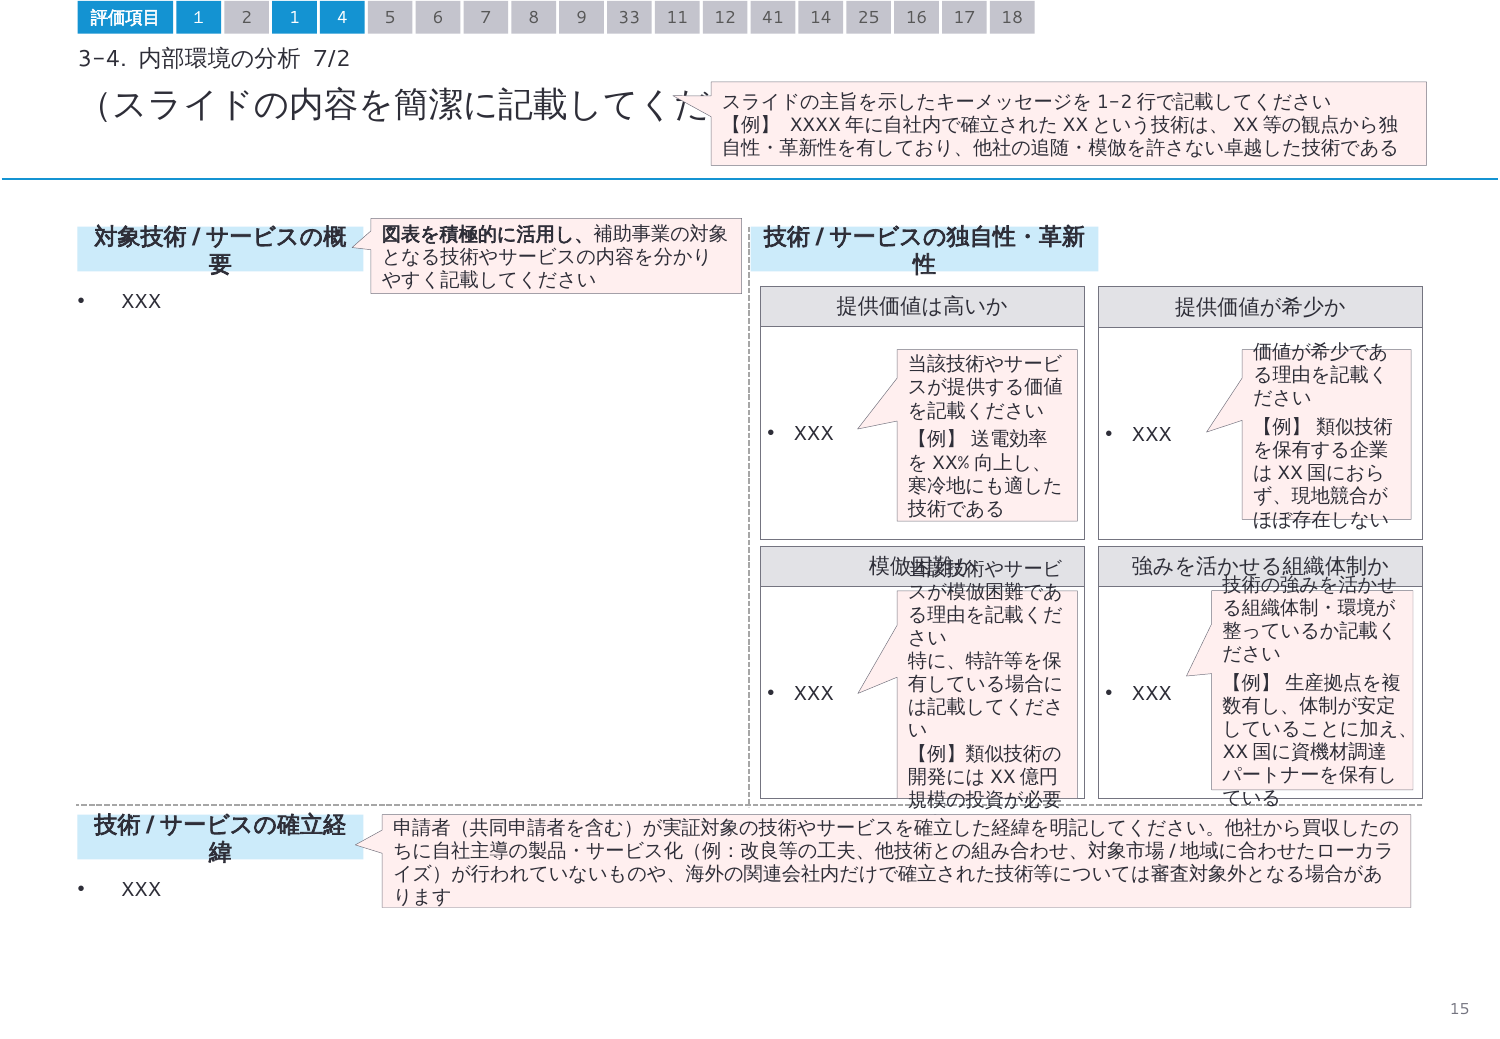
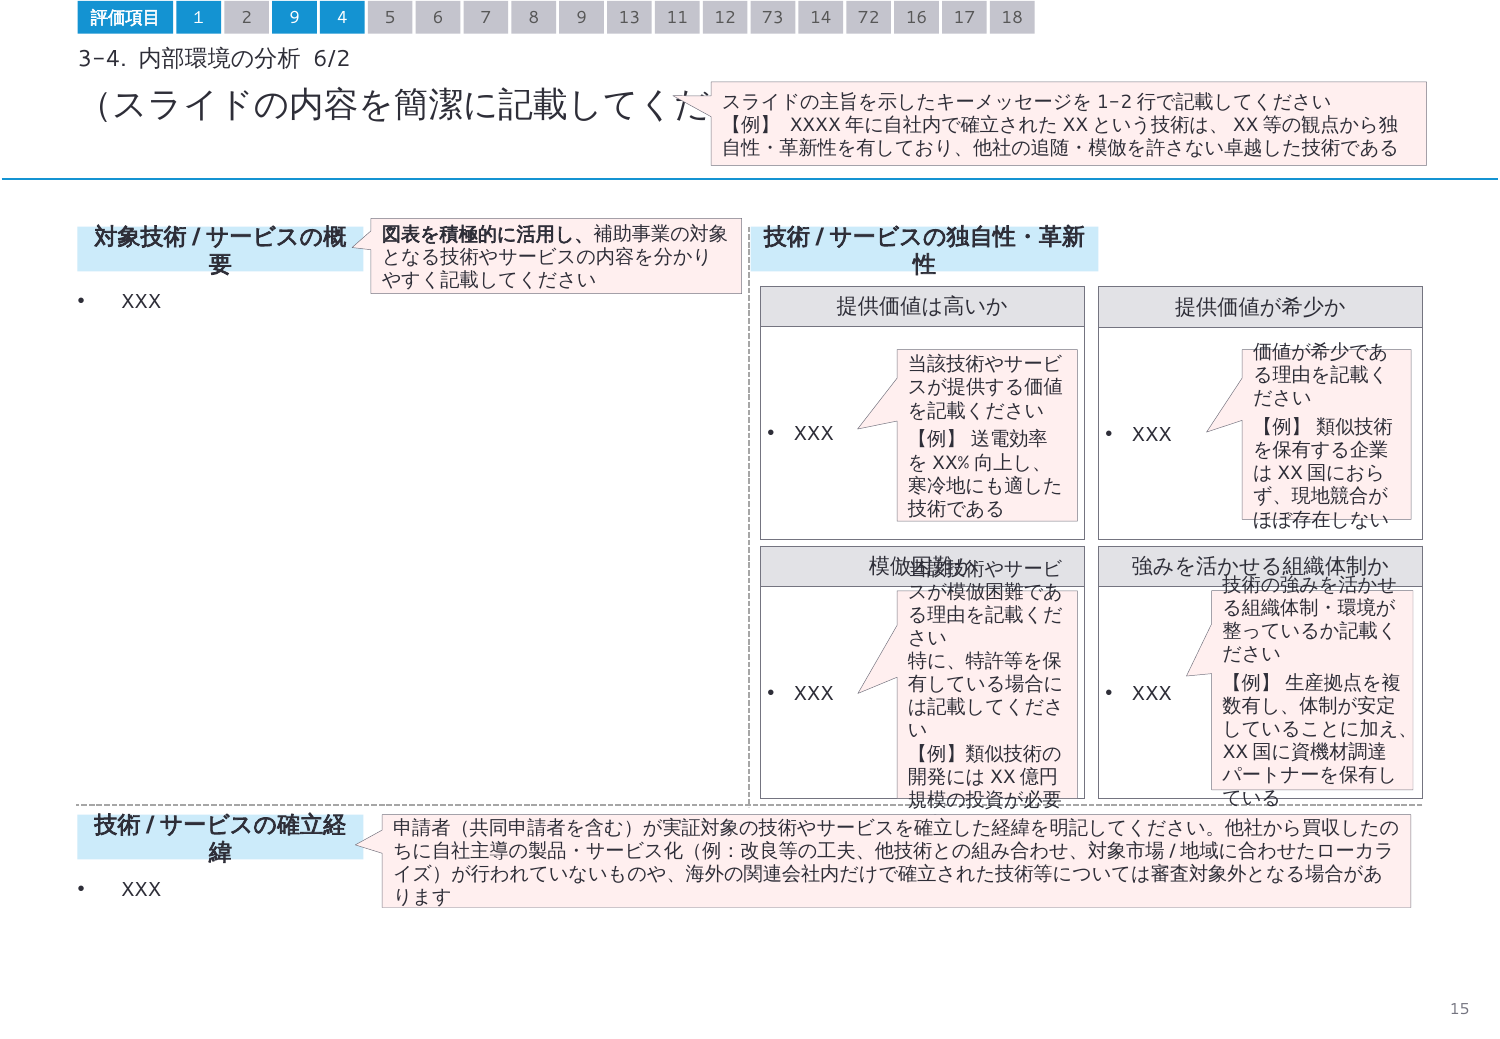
2 1: 1 -> 9
33: 33 -> 13
41: 41 -> 73
25: 25 -> 72
7/2: 7/2 -> 6/2
